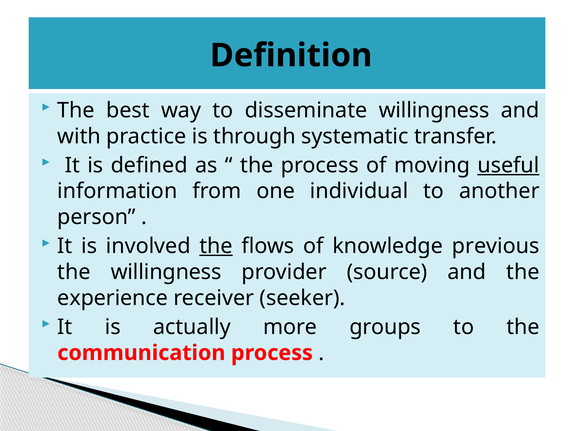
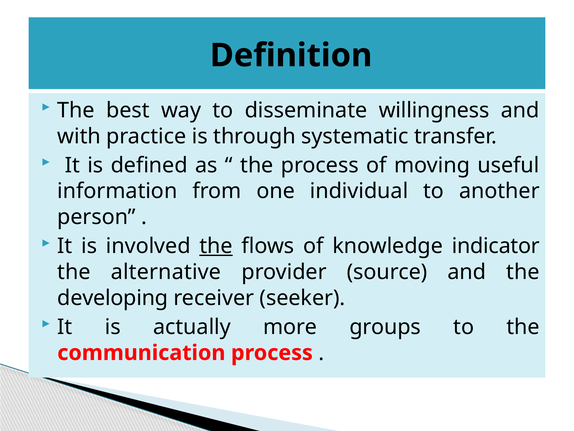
useful underline: present -> none
previous: previous -> indicator
the willingness: willingness -> alternative
experience: experience -> developing
